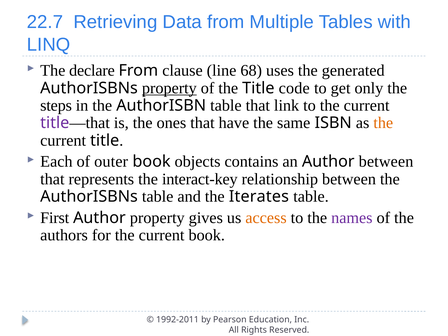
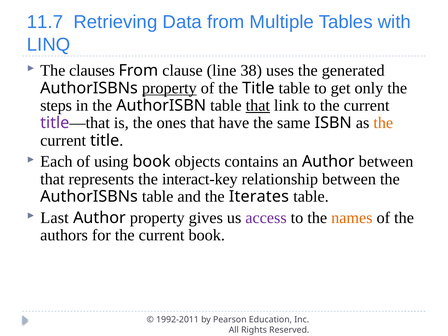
22.7: 22.7 -> 11.7
declare: declare -> clauses
68: 68 -> 38
Title code: code -> table
that at (258, 105) underline: none -> present
outer: outer -> using
First: First -> Last
access colour: orange -> purple
names colour: purple -> orange
